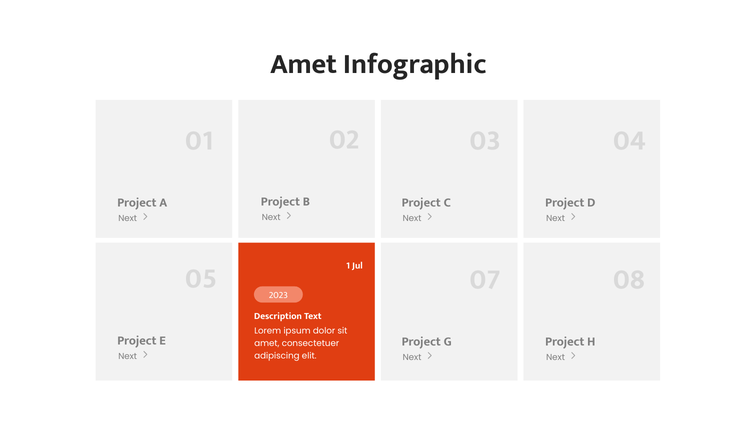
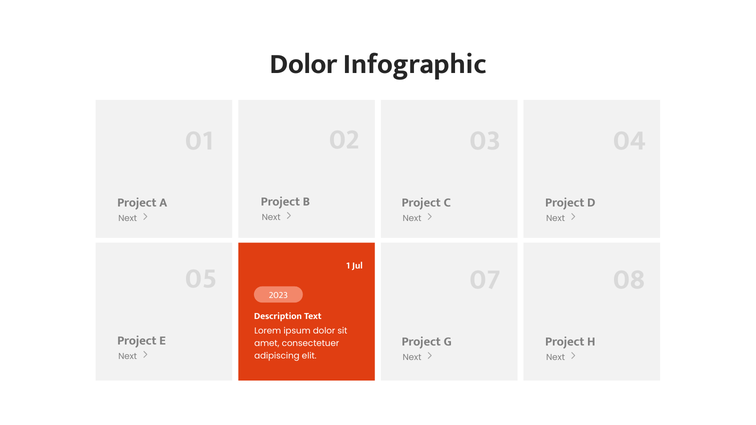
Amet at (304, 64): Amet -> Dolor
